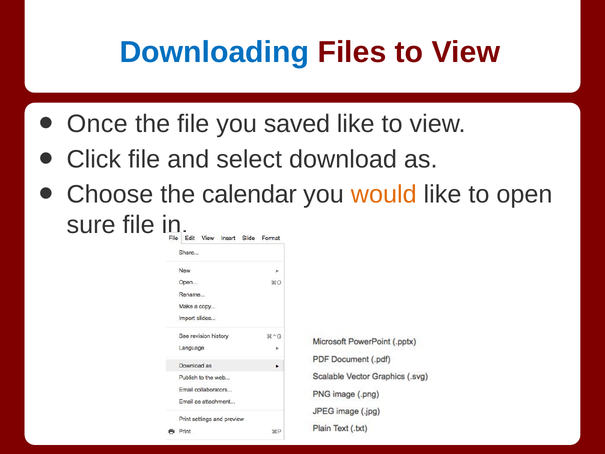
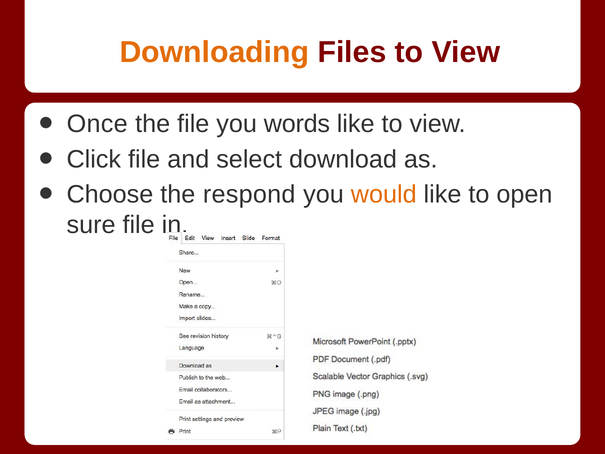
Downloading colour: blue -> orange
saved: saved -> words
calendar: calendar -> respond
